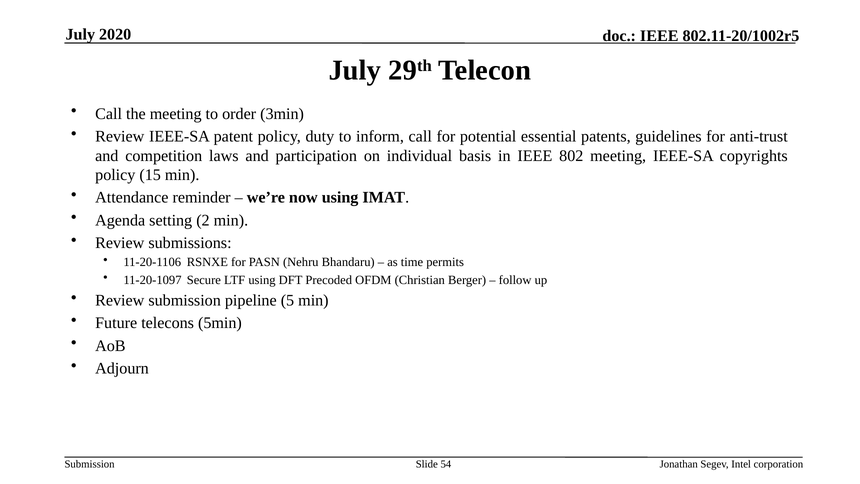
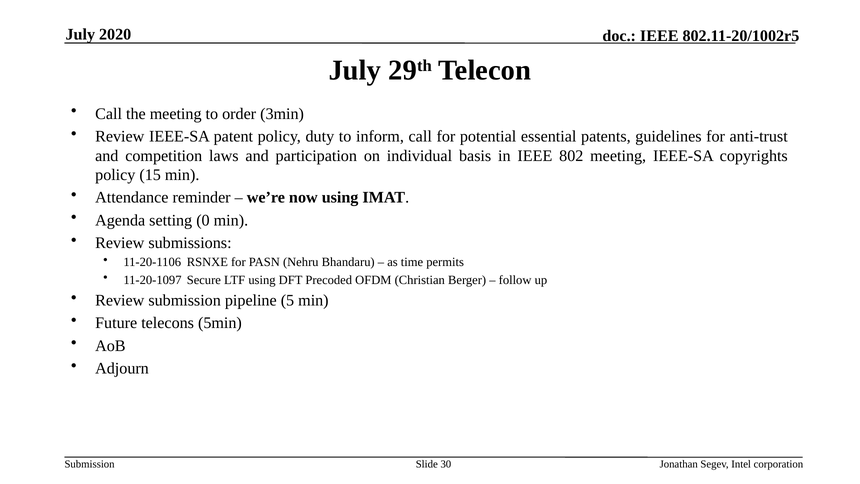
2: 2 -> 0
54: 54 -> 30
